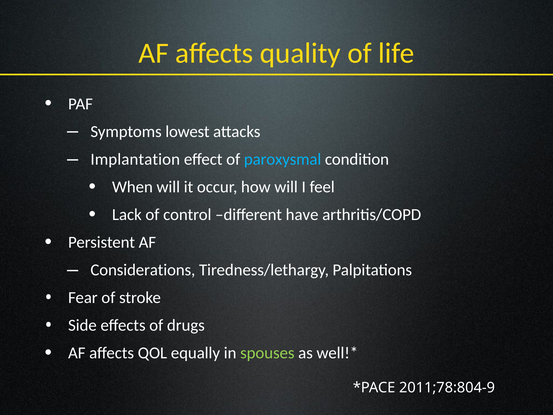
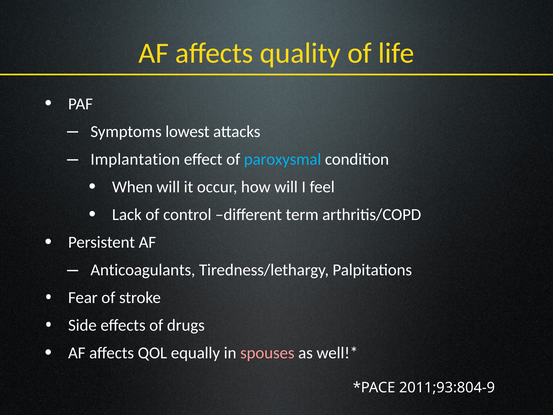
have: have -> term
Considerations: Considerations -> Anticoagulants
spouses colour: light green -> pink
2011;78:804-9: 2011;78:804-9 -> 2011;93:804-9
